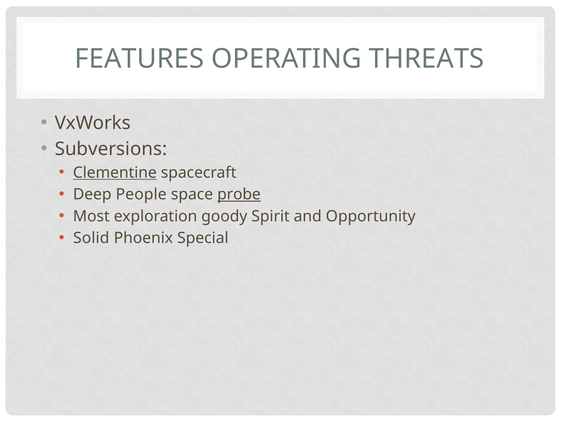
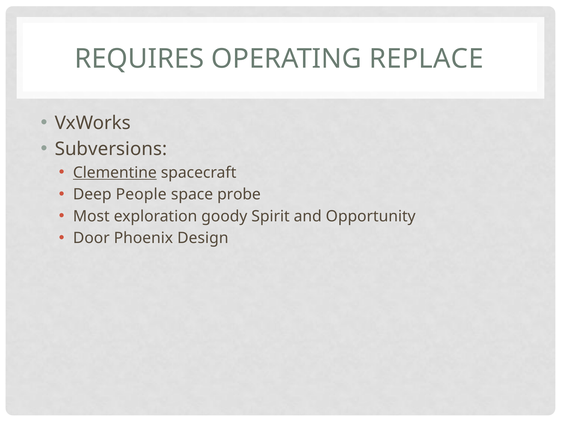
FEATURES: FEATURES -> REQUIRES
THREATS: THREATS -> REPLACE
probe underline: present -> none
Solid: Solid -> Door
Special: Special -> Design
